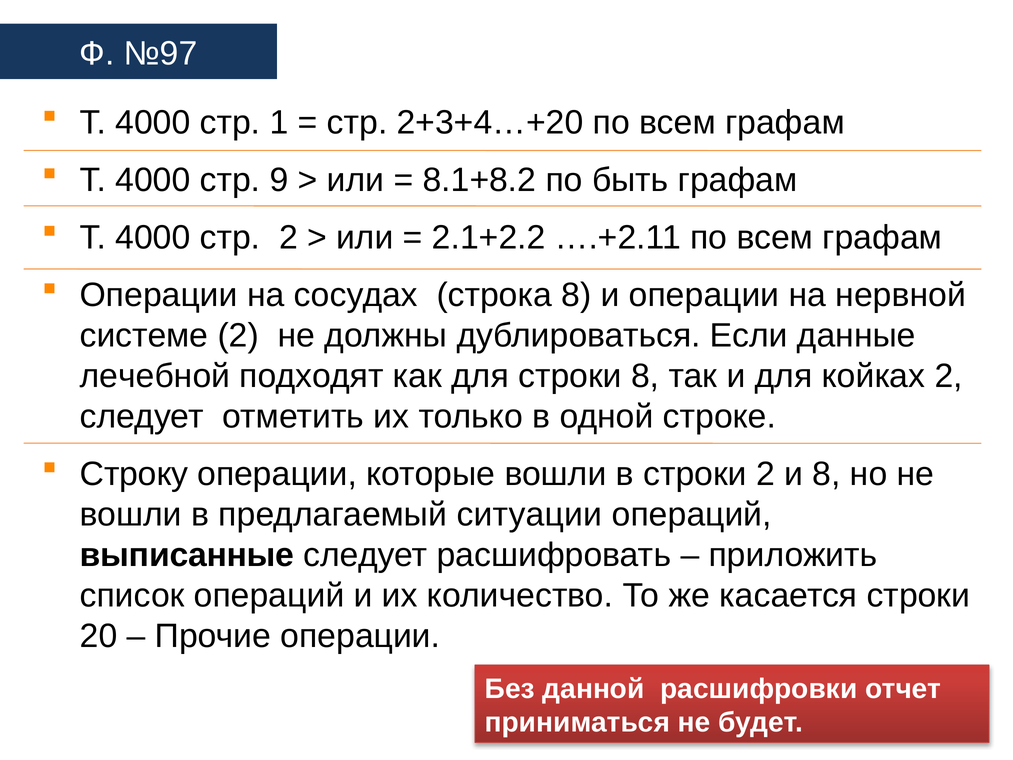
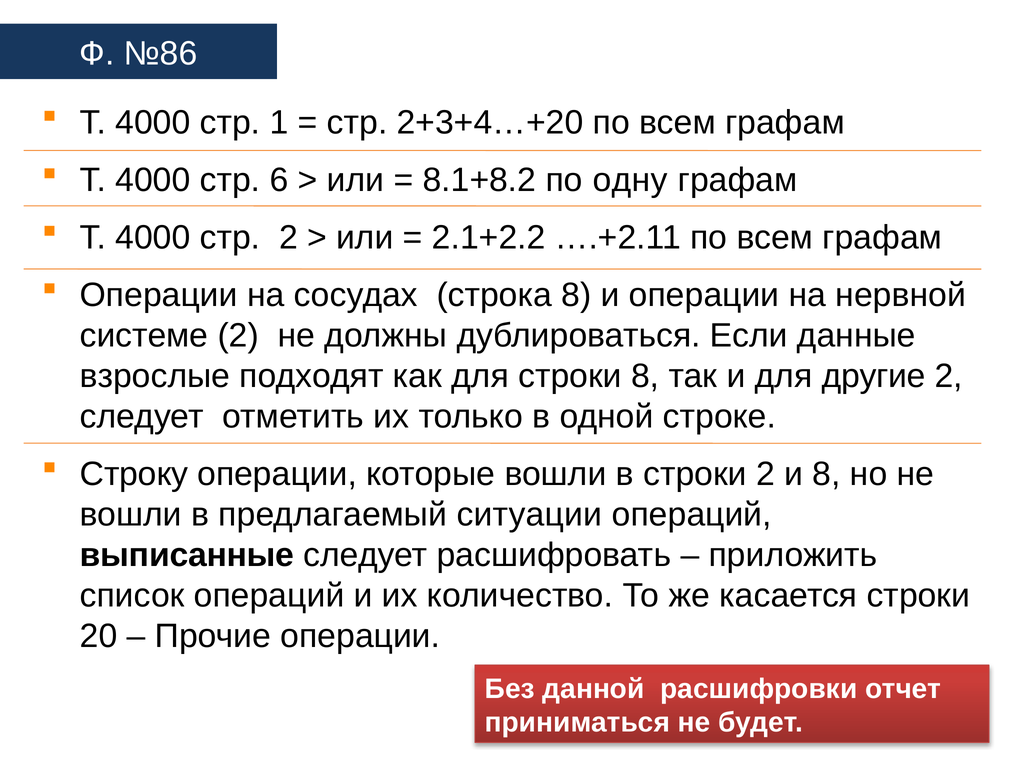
№97: №97 -> №86
9: 9 -> 6
быть: быть -> одну
лечебной: лечебной -> взрослые
койках: койках -> другие
